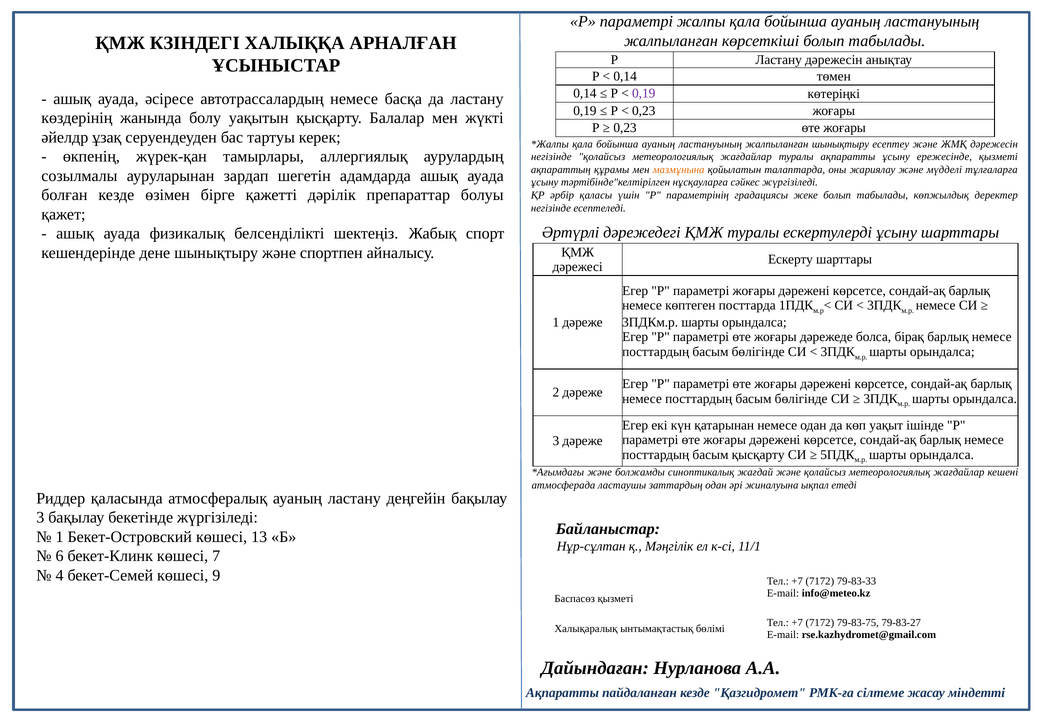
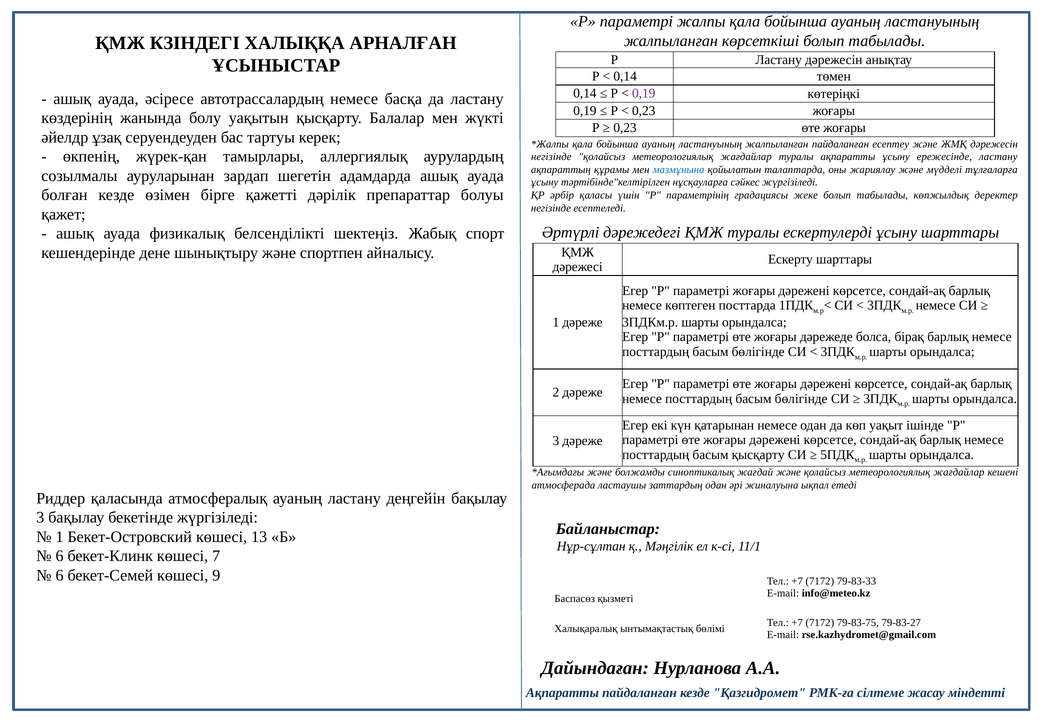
жалпыланған шынықтыру: шынықтыру -> пайдаланған
ережесінде қызметі: қызметі -> ластану
мазмұнына colour: orange -> blue
4 at (60, 575): 4 -> 6
